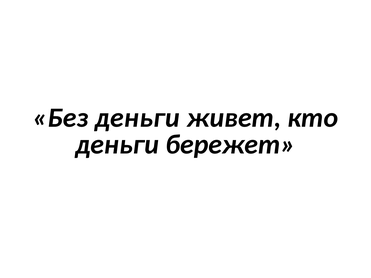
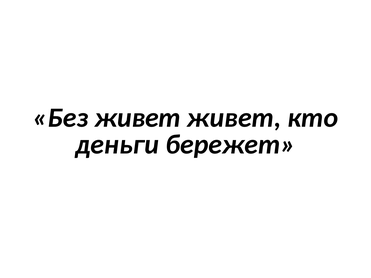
Без деньги: деньги -> живет
